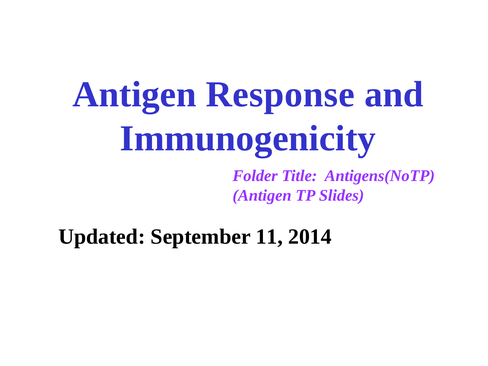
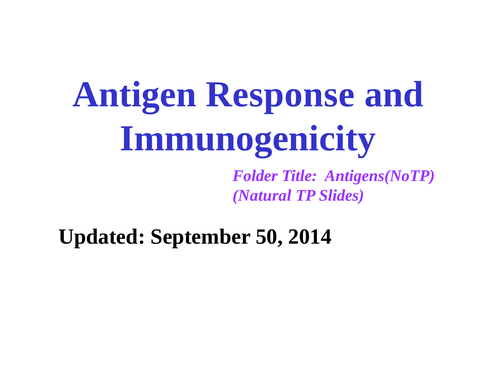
Antigen at (262, 195): Antigen -> Natural
11: 11 -> 50
